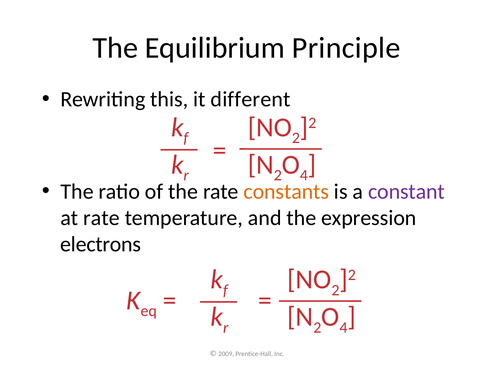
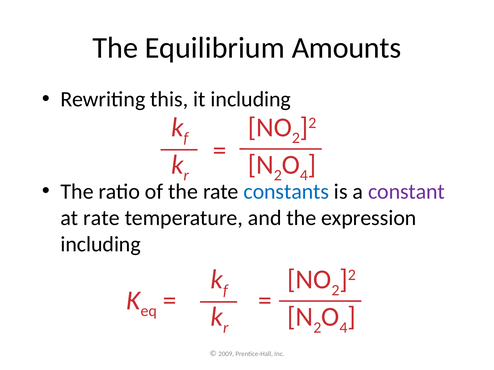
Principle: Principle -> Amounts
it different: different -> including
constants colour: orange -> blue
electrons at (101, 244): electrons -> including
